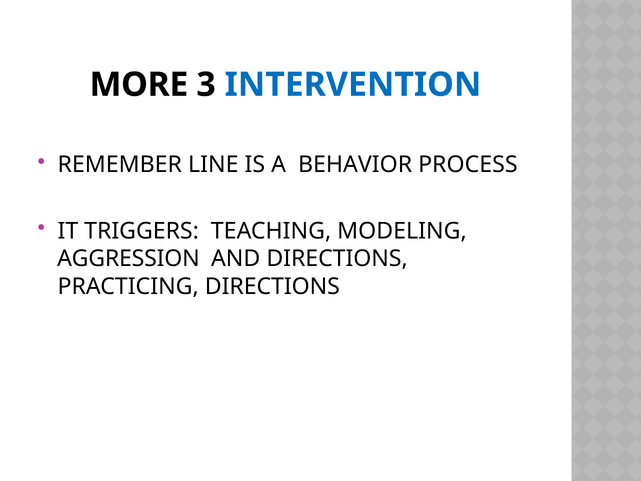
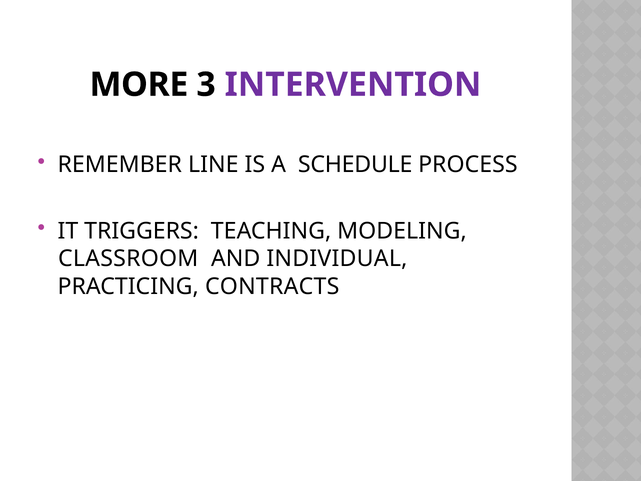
INTERVENTION colour: blue -> purple
BEHAVIOR: BEHAVIOR -> SCHEDULE
AGGRESSION: AGGRESSION -> CLASSROOM
AND DIRECTIONS: DIRECTIONS -> INDIVIDUAL
PRACTICING DIRECTIONS: DIRECTIONS -> CONTRACTS
